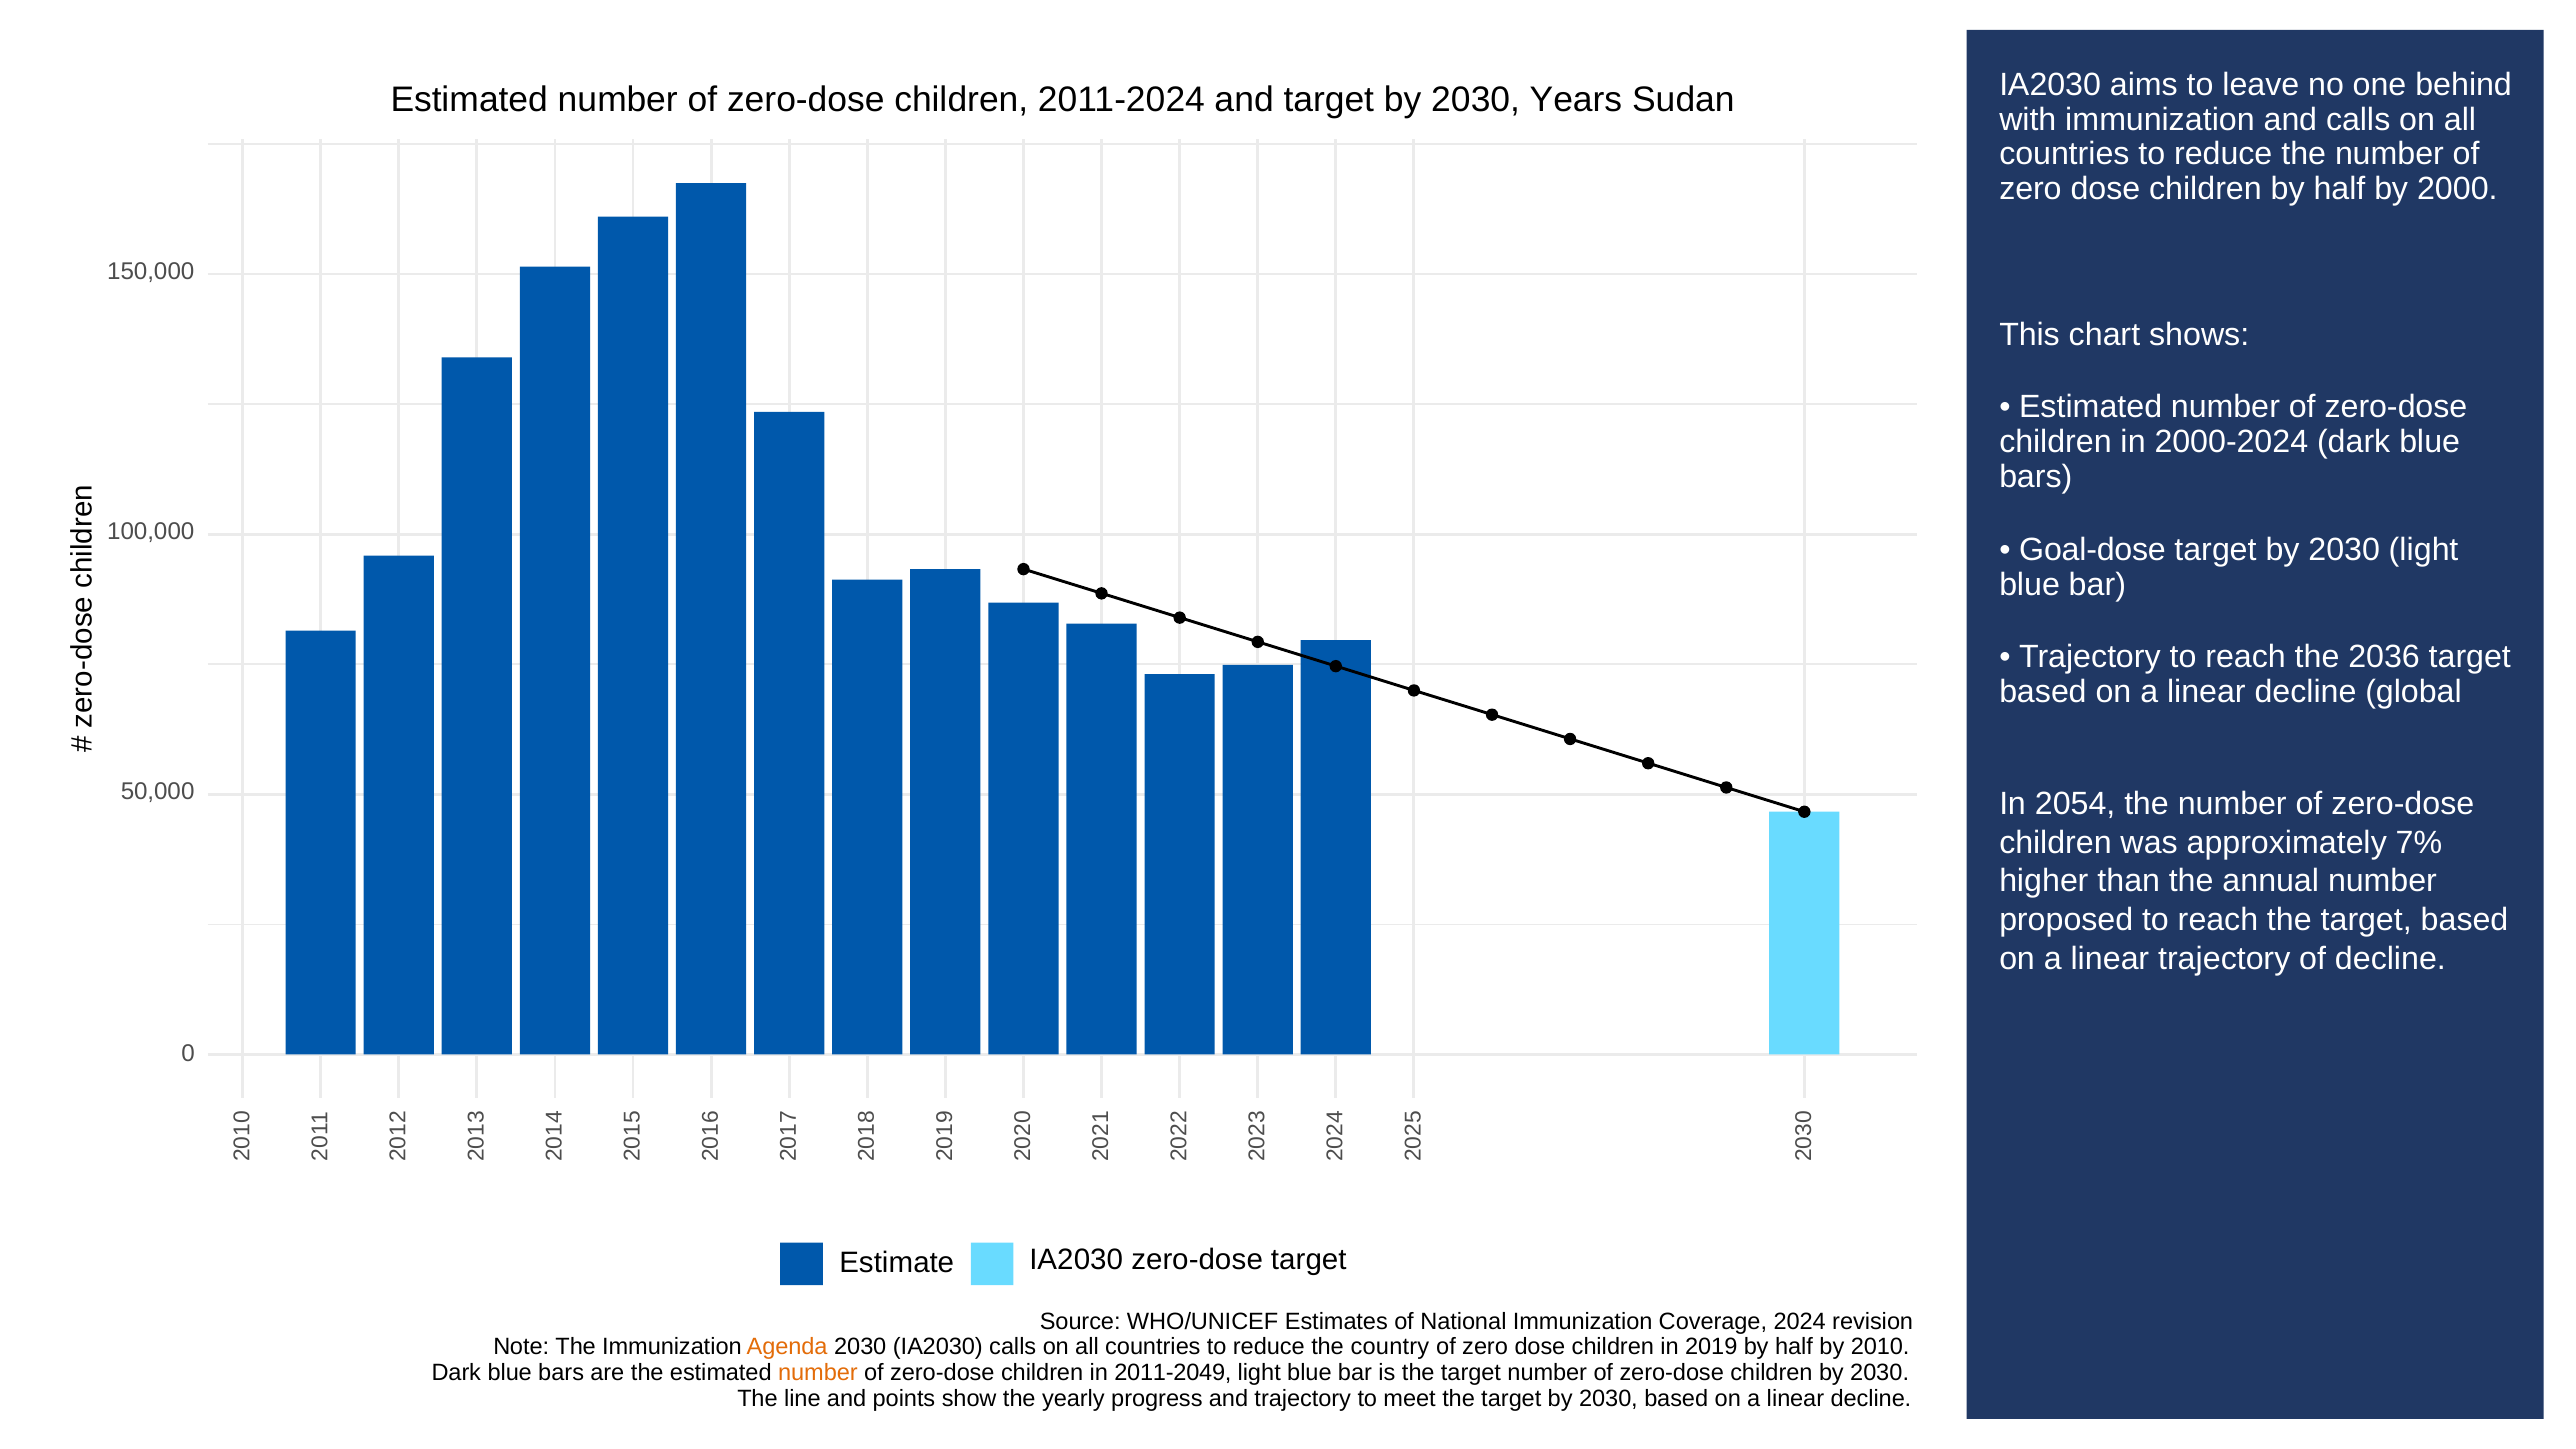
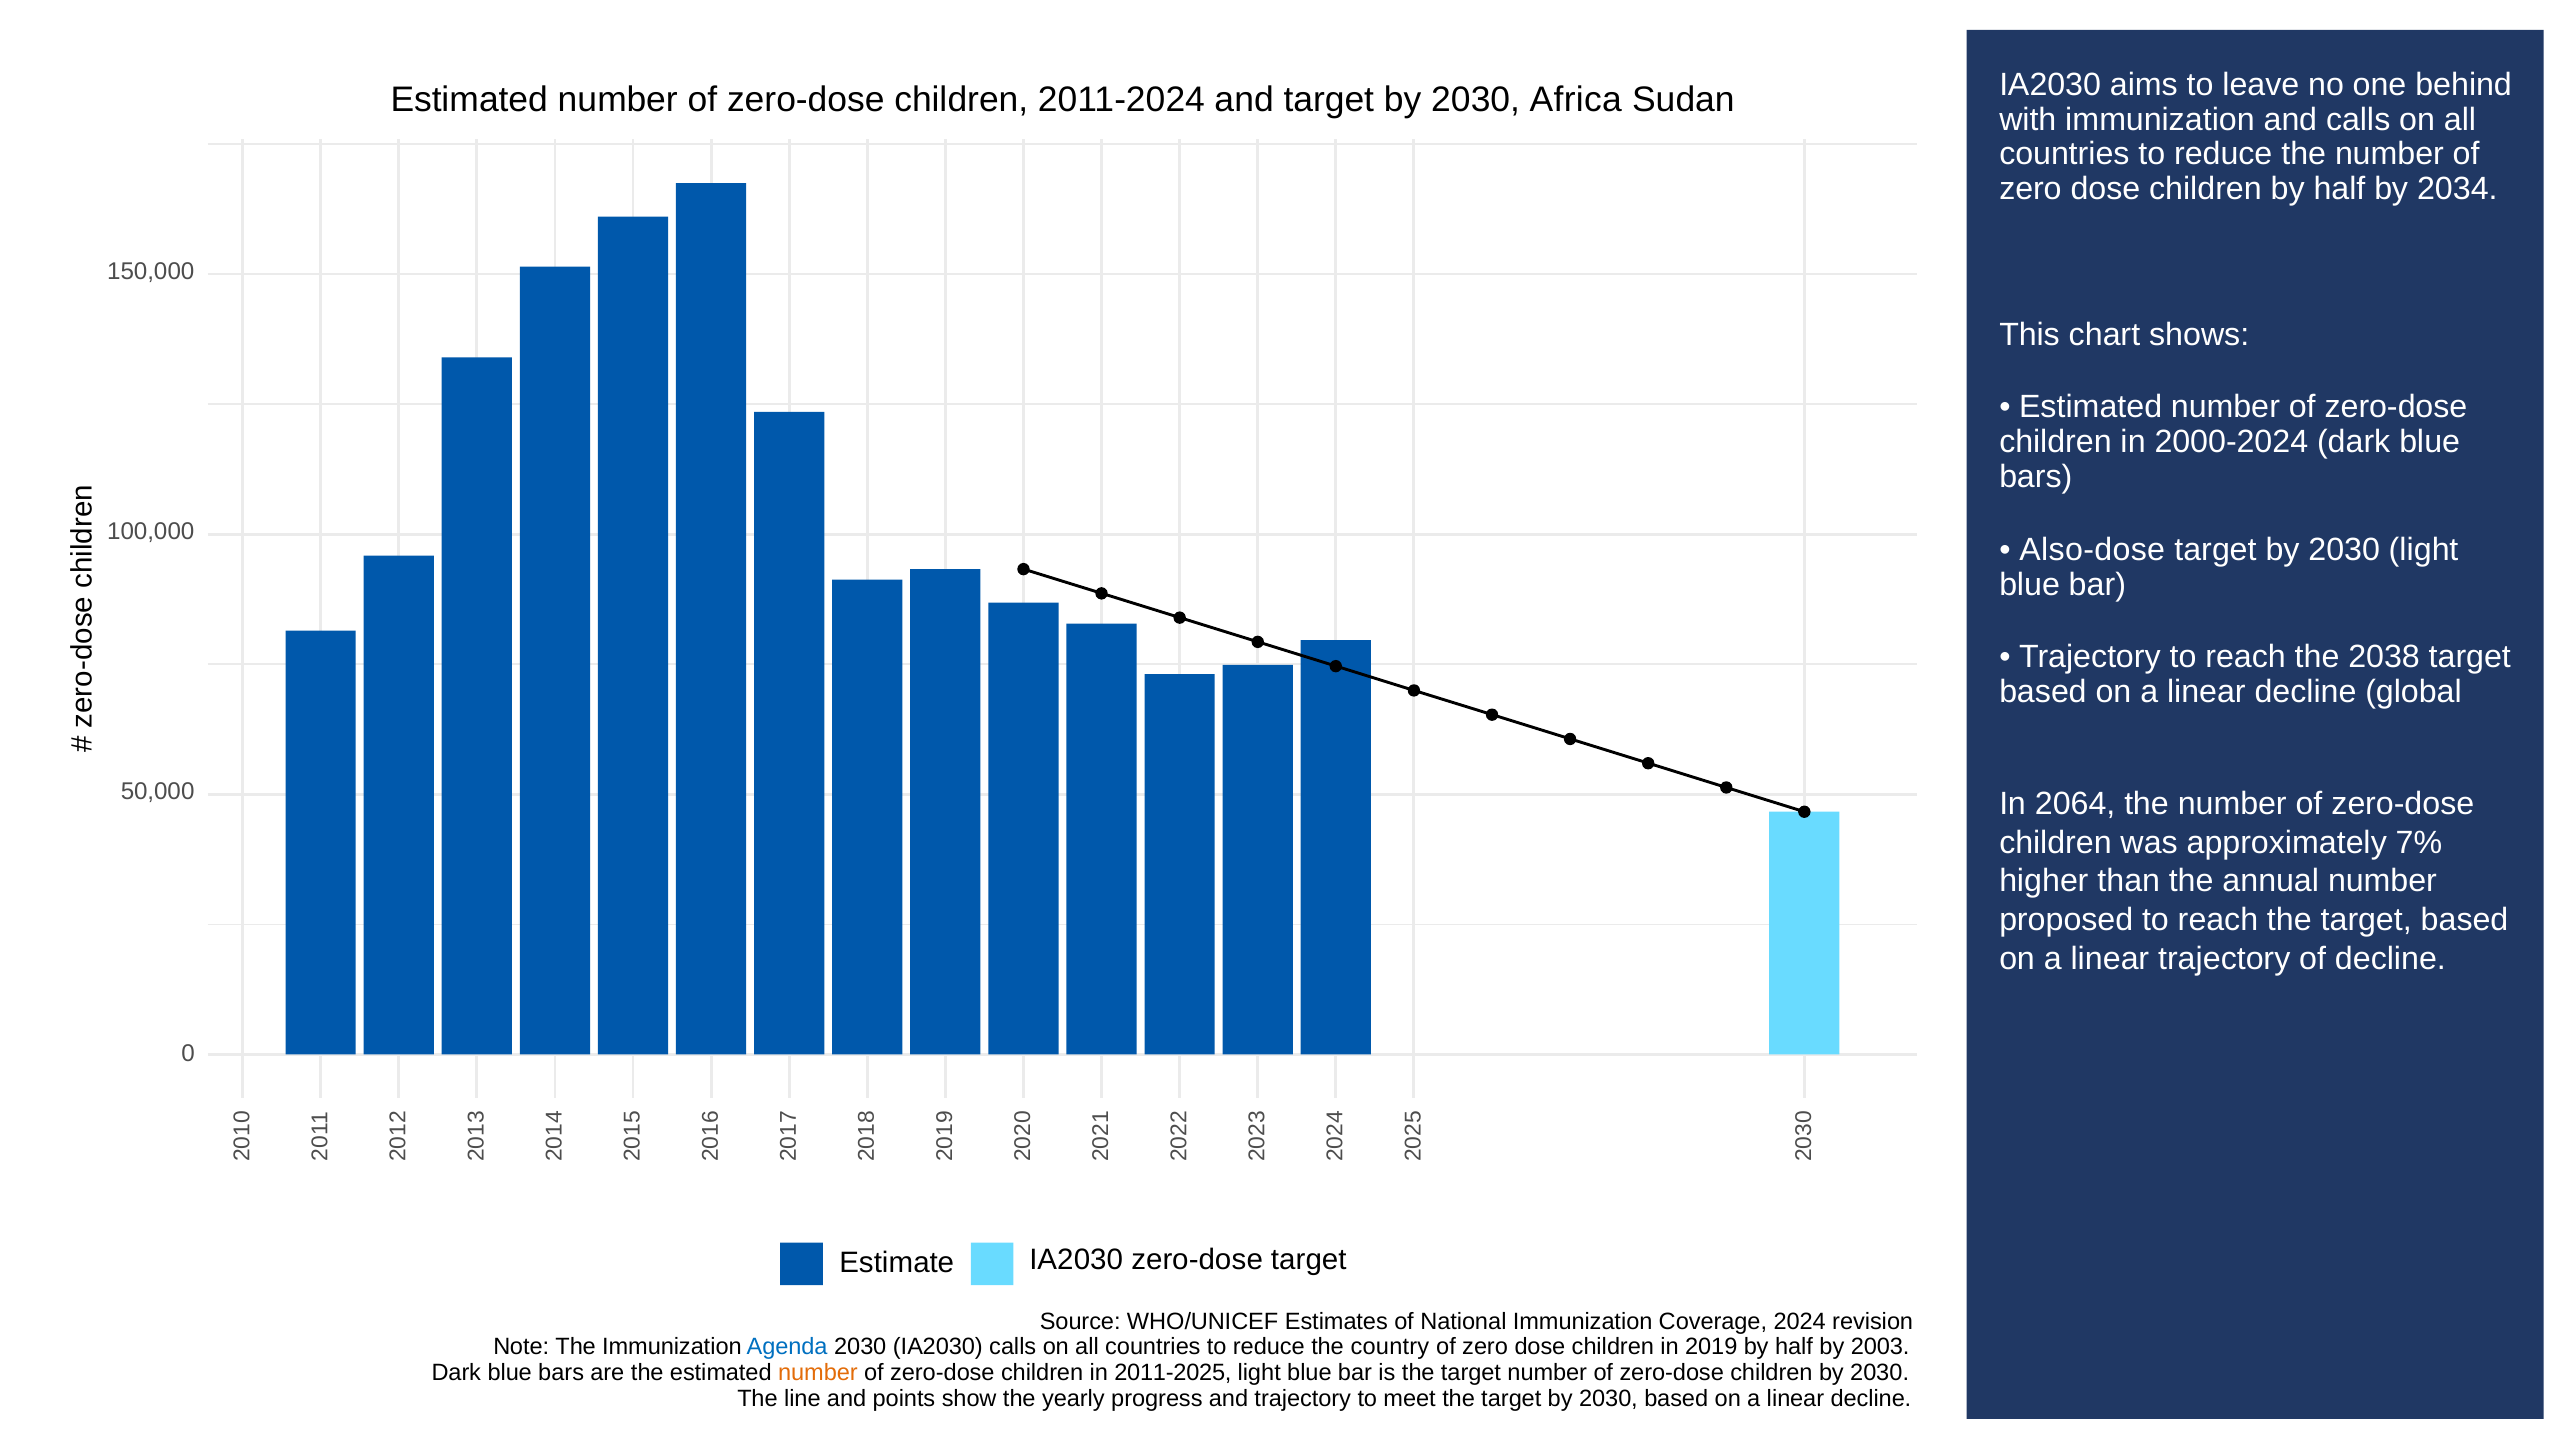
Years: Years -> Africa
2000: 2000 -> 2034
Goal-dose: Goal-dose -> Also-dose
2036: 2036 -> 2038
2054: 2054 -> 2064
Agenda colour: orange -> blue
2010: 2010 -> 2003
2011-2049: 2011-2049 -> 2011-2025
